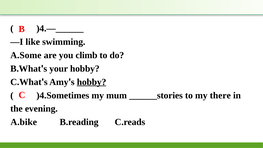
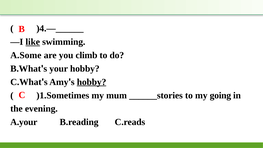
like underline: none -> present
)4.Sometimes: )4.Sometimes -> )1.Sometimes
there: there -> going
A.bike: A.bike -> A.your
